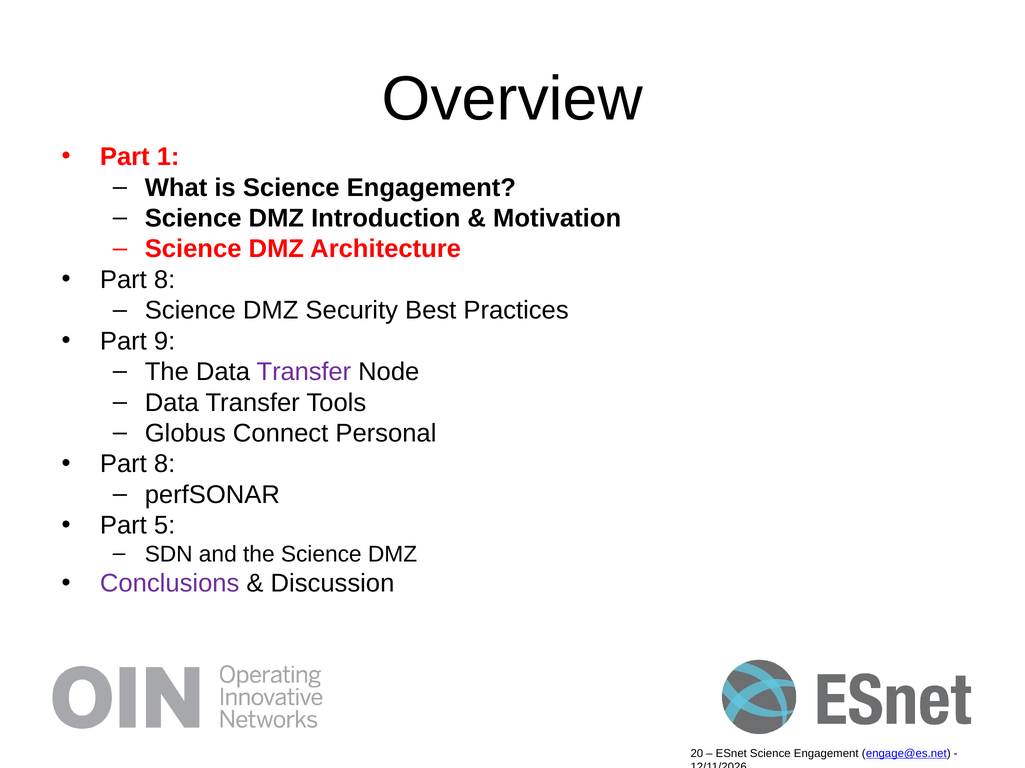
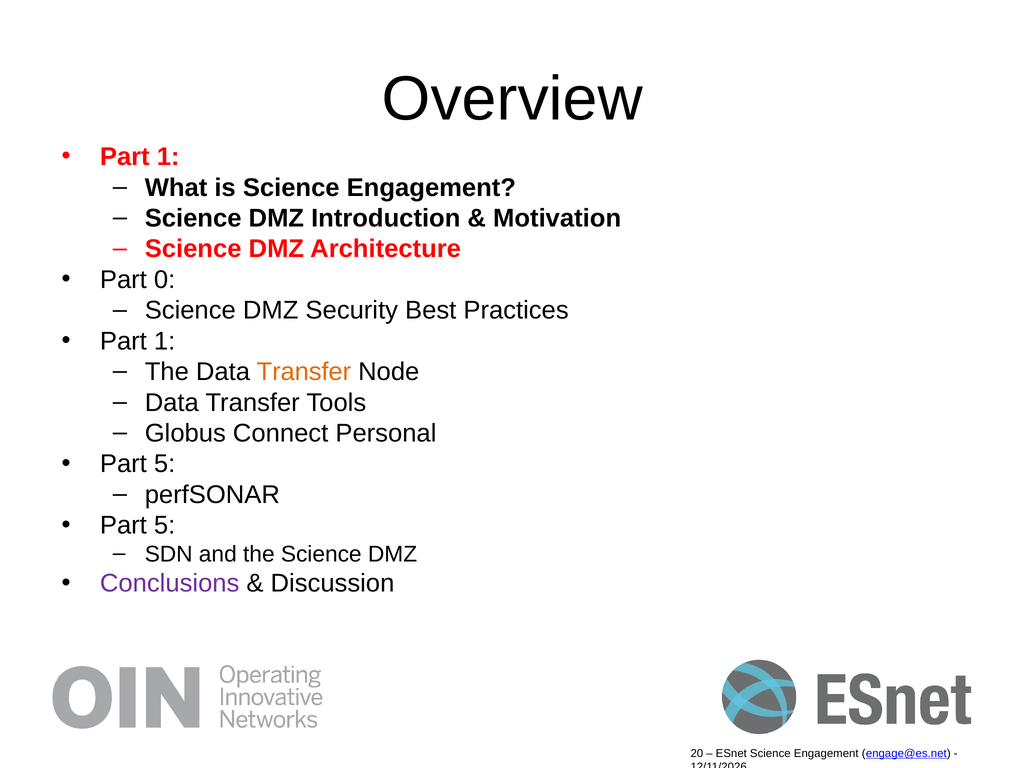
8 at (165, 280): 8 -> 0
9 at (165, 341): 9 -> 1
Transfer at (304, 372) colour: purple -> orange
8 at (165, 464): 8 -> 5
